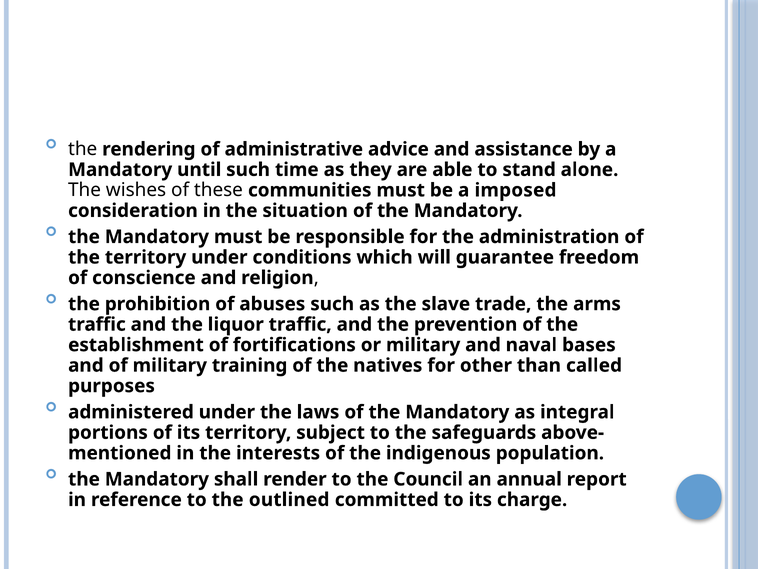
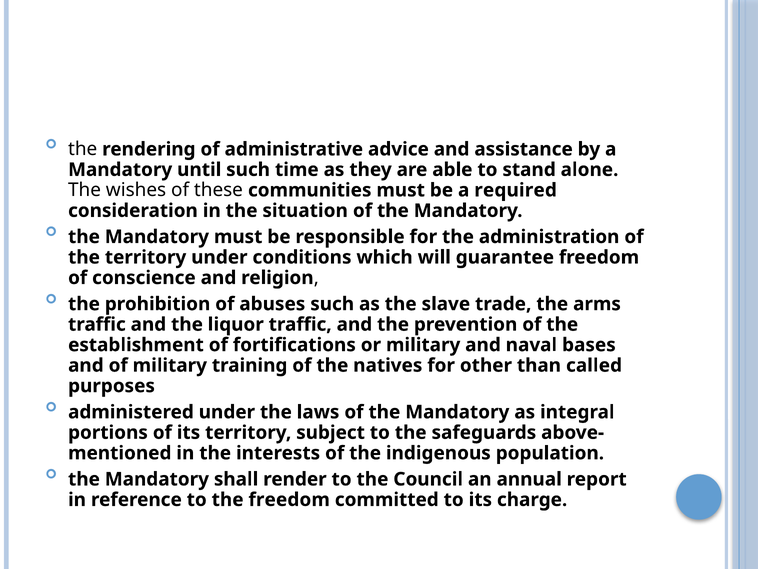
imposed: imposed -> required
the outlined: outlined -> freedom
